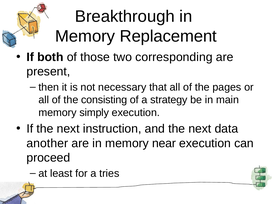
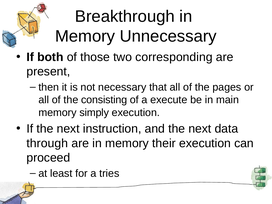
Replacement: Replacement -> Unnecessary
strategy: strategy -> execute
another: another -> through
near: near -> their
